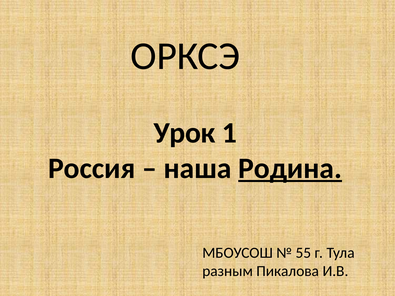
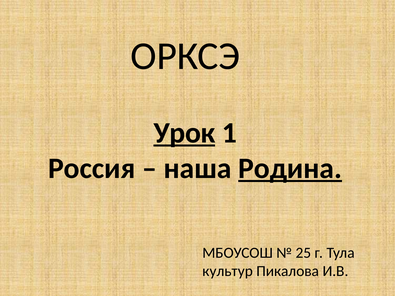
Урок underline: none -> present
55: 55 -> 25
разным: разным -> культур
